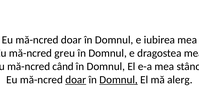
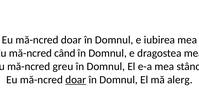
greu: greu -> când
când: când -> greu
Domnul at (119, 80) underline: present -> none
